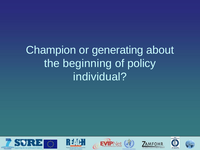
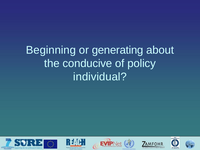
Champion: Champion -> Beginning
beginning: beginning -> conducive
